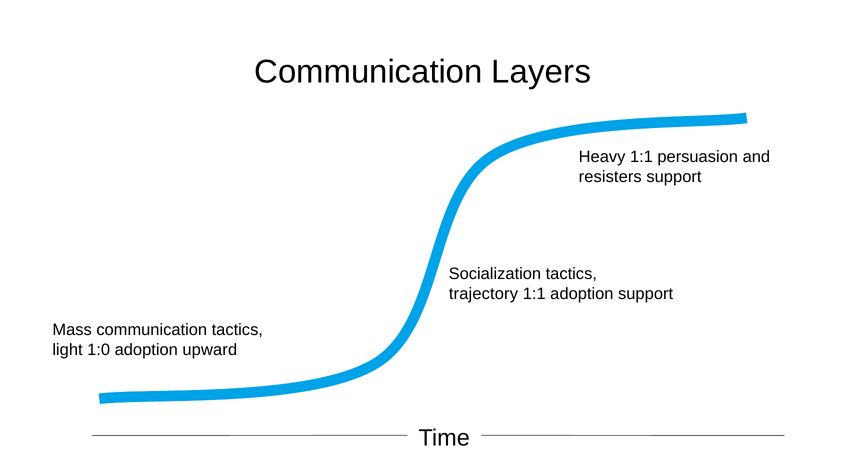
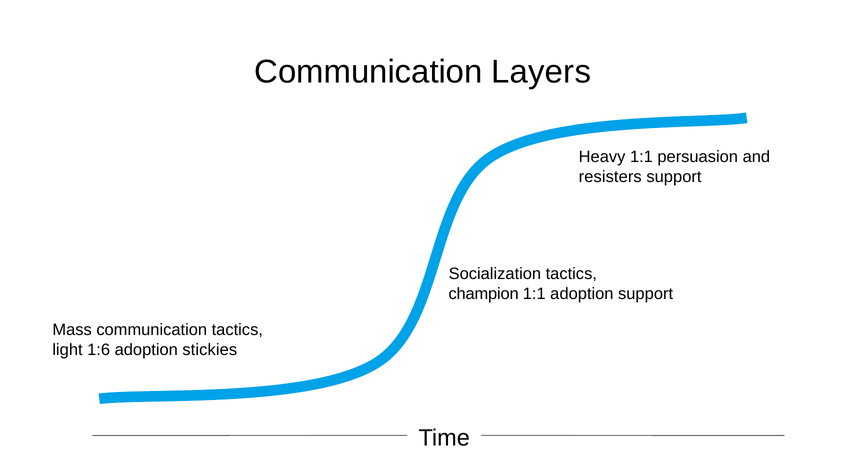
trajectory: trajectory -> champion
1:0: 1:0 -> 1:6
upward: upward -> stickies
